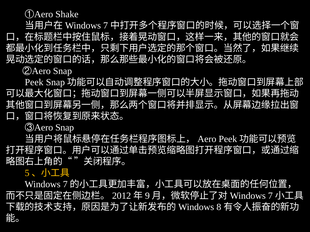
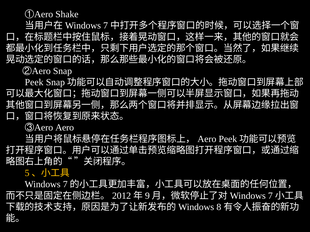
③Aero Snap: Snap -> Aero
